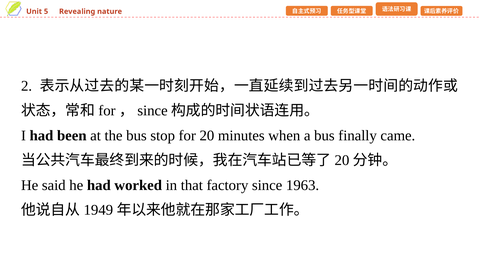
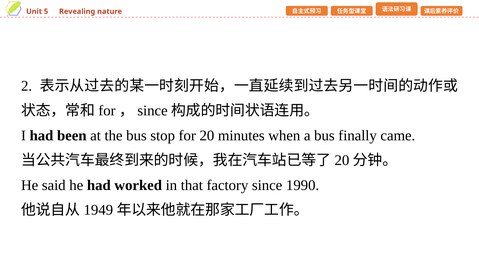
1963: 1963 -> 1990
